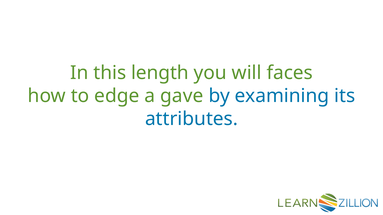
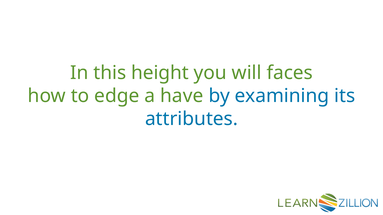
length: length -> height
gave: gave -> have
